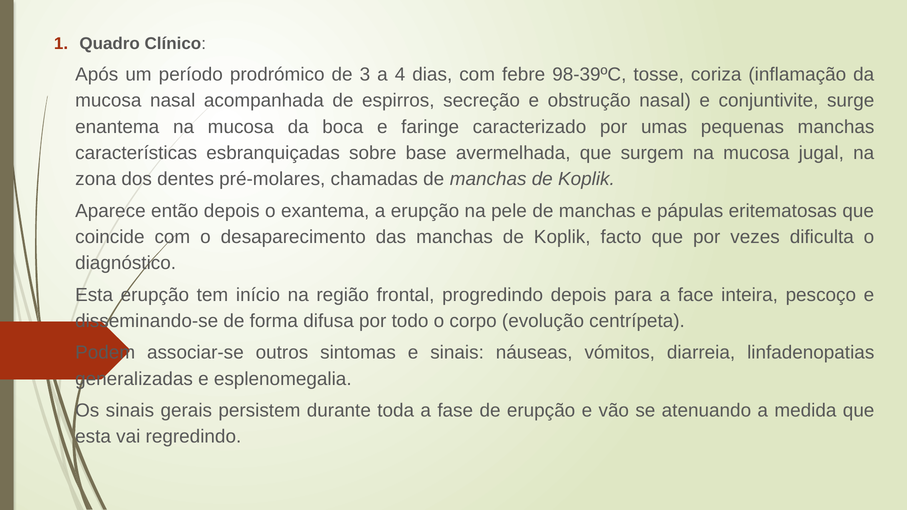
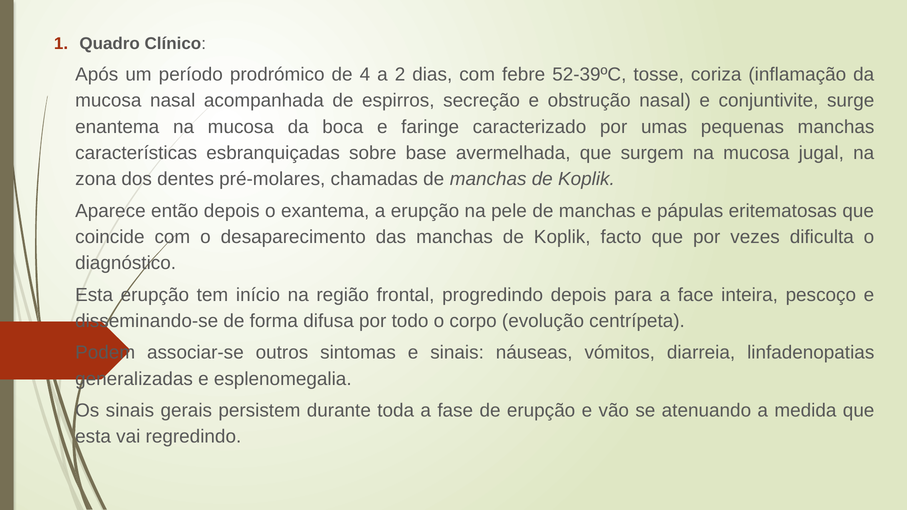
3: 3 -> 4
4: 4 -> 2
98-39ºC: 98-39ºC -> 52-39ºC
